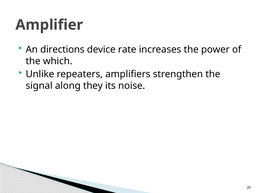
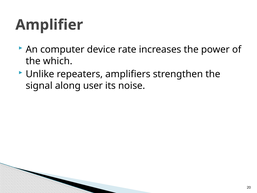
directions: directions -> computer
they: they -> user
